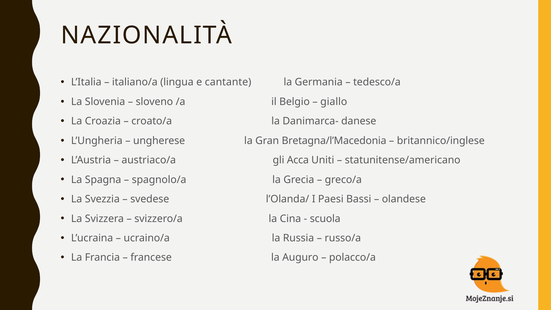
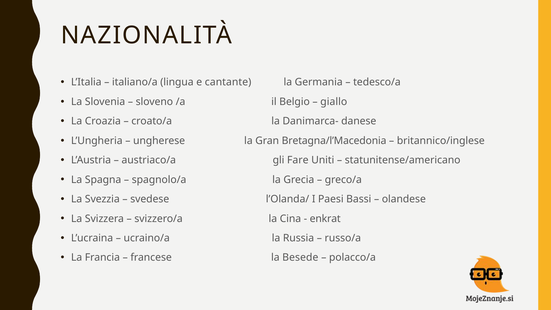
Acca: Acca -> Fare
scuola: scuola -> enkrat
Auguro: Auguro -> Besede
